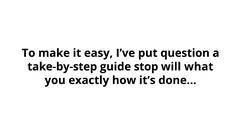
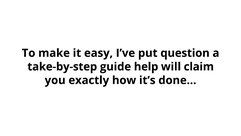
stop: stop -> help
what: what -> claim
